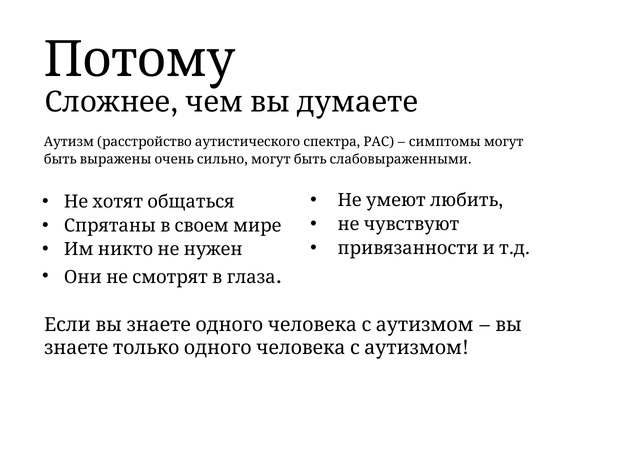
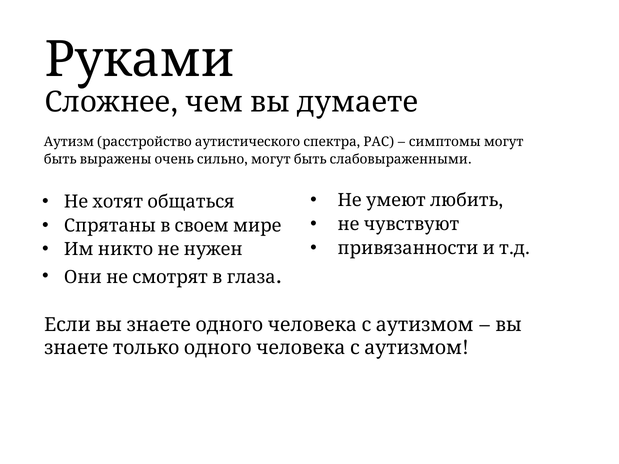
Потому: Потому -> Руками
